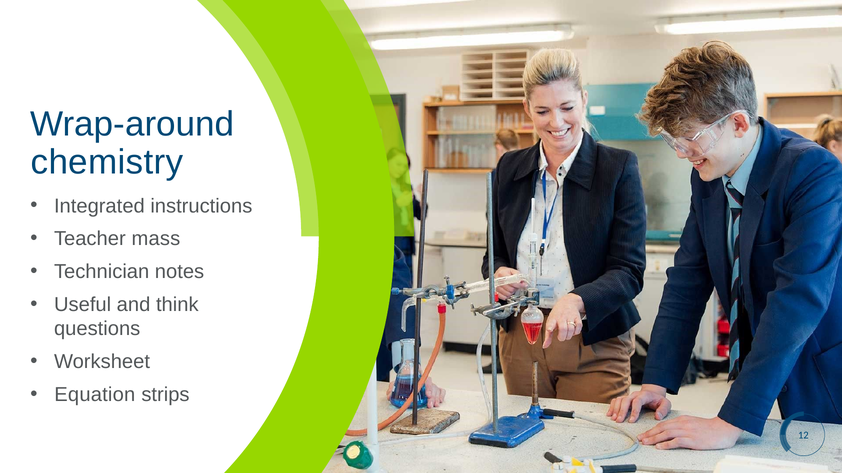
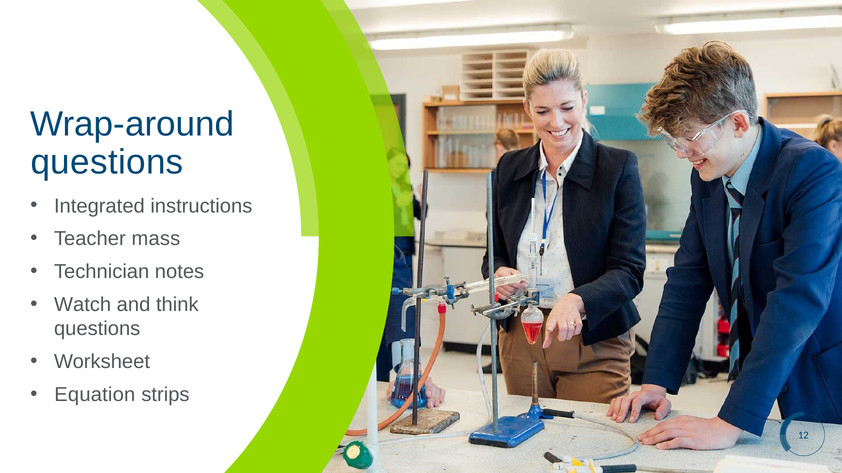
chemistry at (107, 162): chemistry -> questions
Useful: Useful -> Watch
